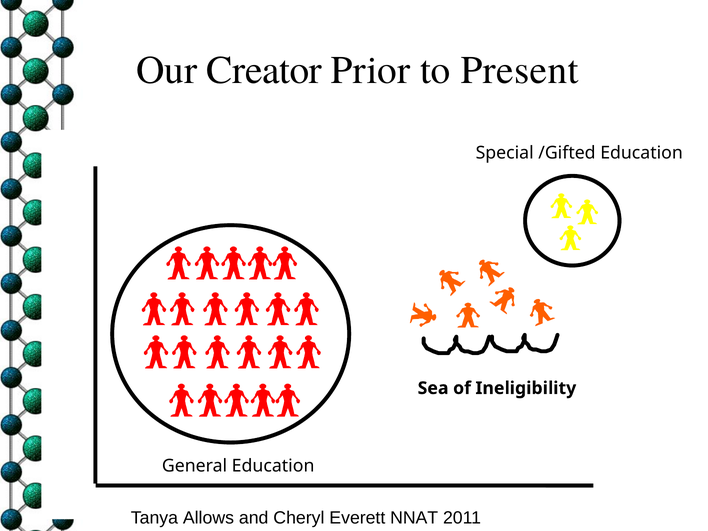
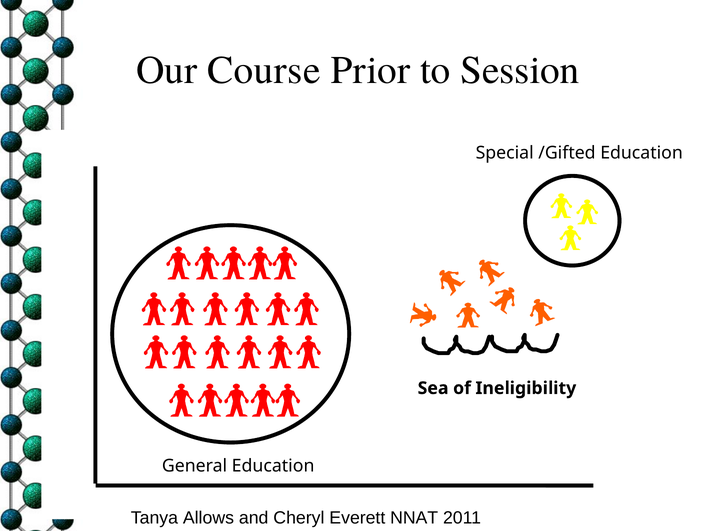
Creator: Creator -> Course
Present: Present -> Session
